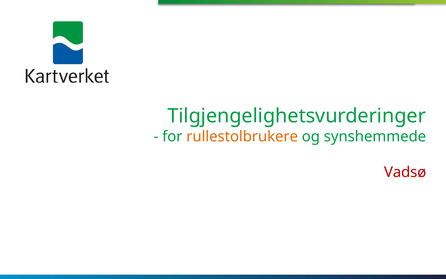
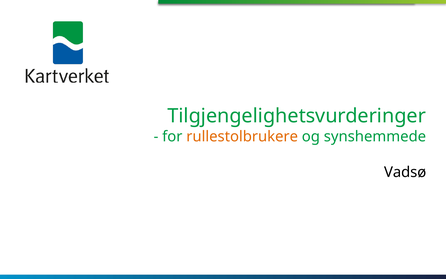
Vadsø colour: red -> black
